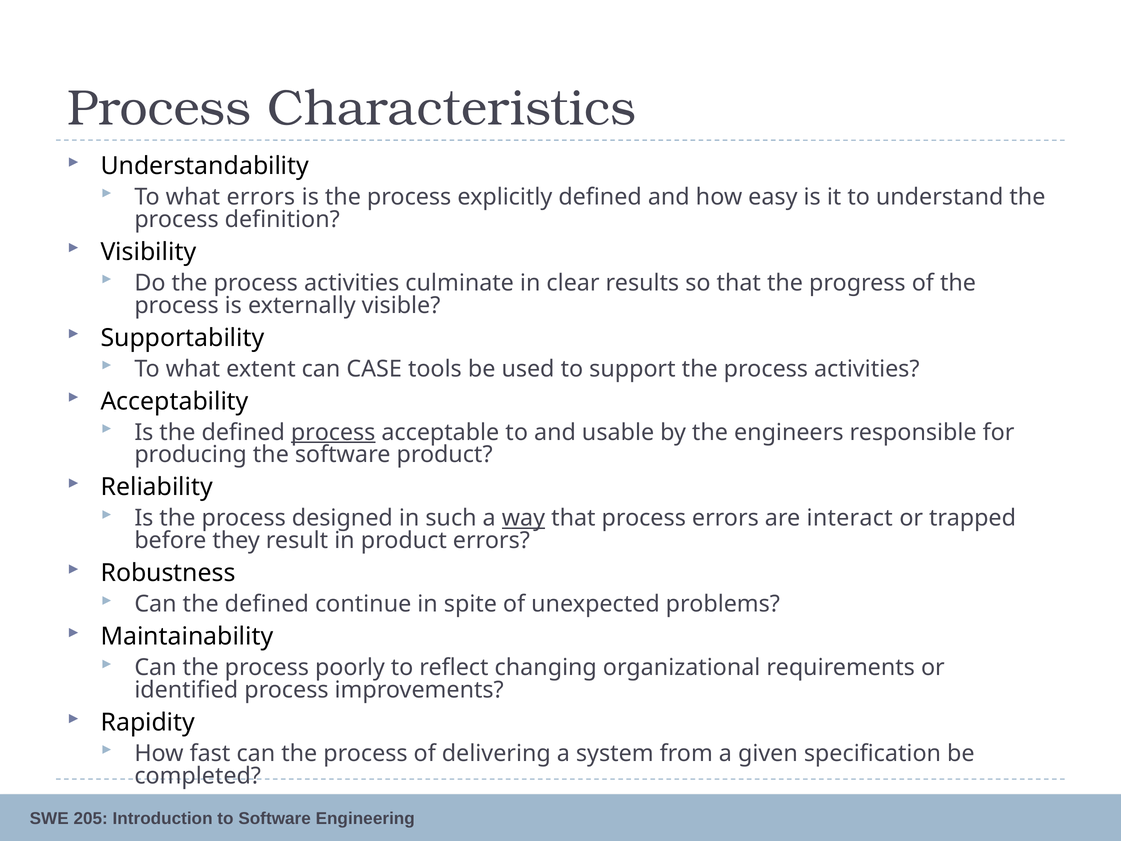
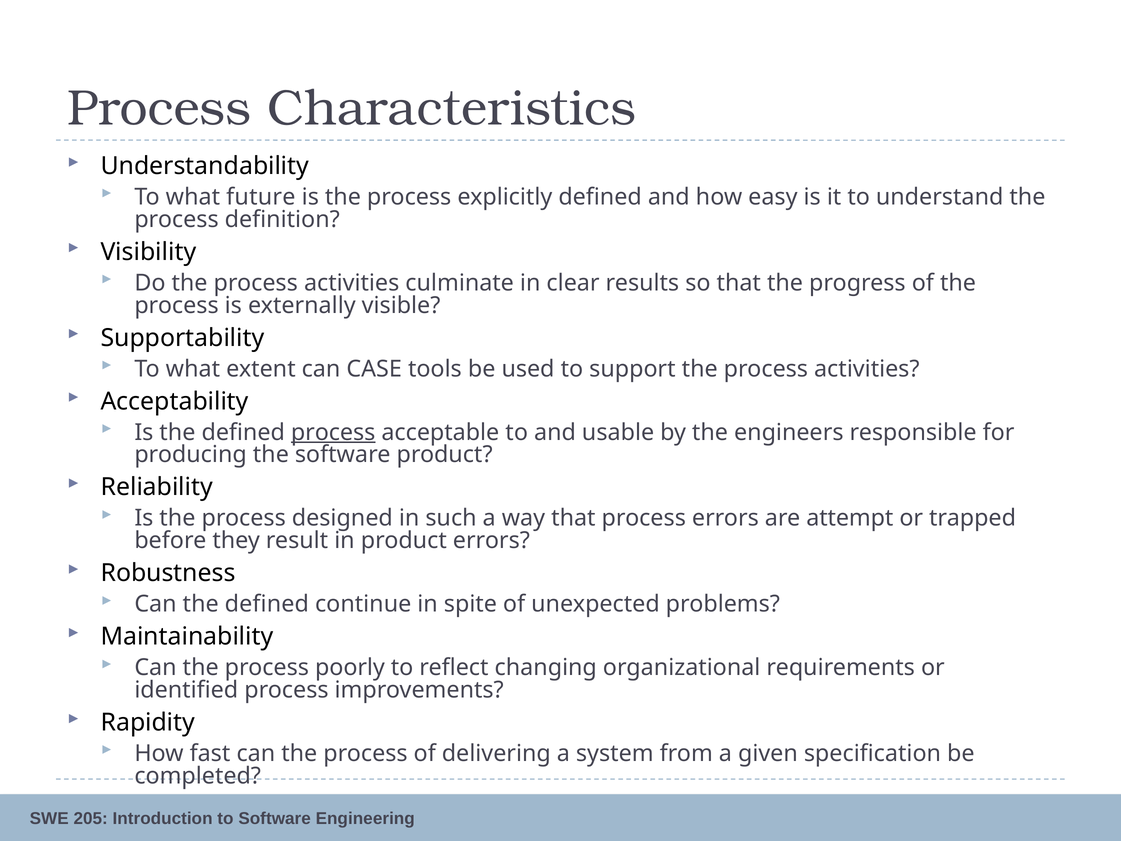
what errors: errors -> future
way underline: present -> none
interact: interact -> attempt
